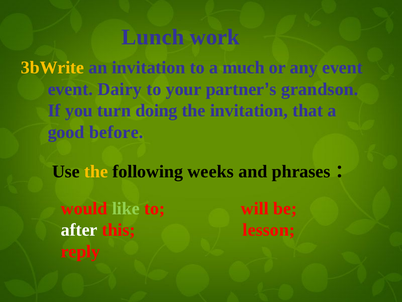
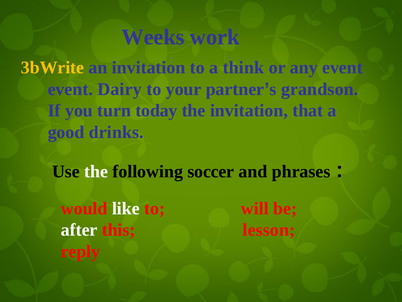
Lunch: Lunch -> Weeks
much: much -> think
doing: doing -> today
before: before -> drinks
the at (96, 171) colour: yellow -> white
weeks: weeks -> soccer
like colour: light green -> white
